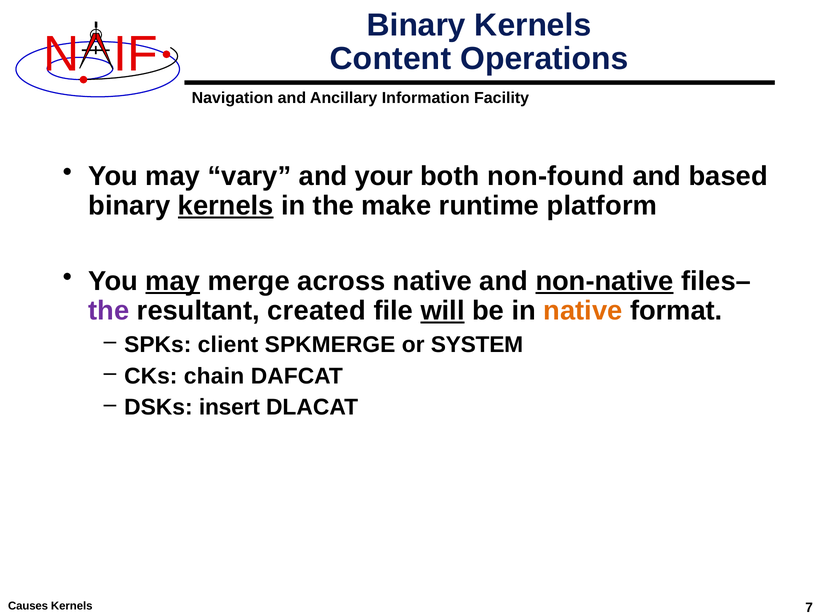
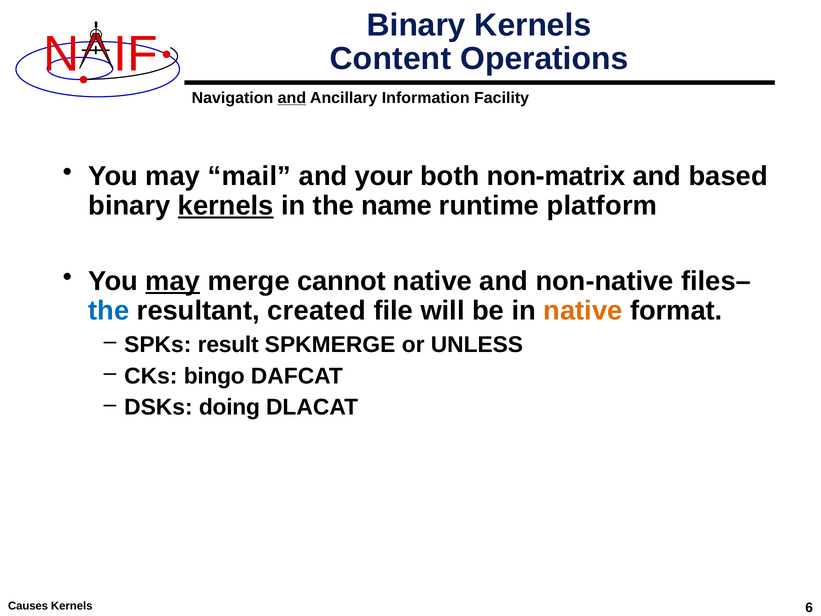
and at (292, 98) underline: none -> present
vary: vary -> mail
non-found: non-found -> non-matrix
make: make -> name
across: across -> cannot
non-native underline: present -> none
the at (109, 311) colour: purple -> blue
will underline: present -> none
client: client -> result
SYSTEM: SYSTEM -> UNLESS
chain: chain -> bingo
insert: insert -> doing
7: 7 -> 6
